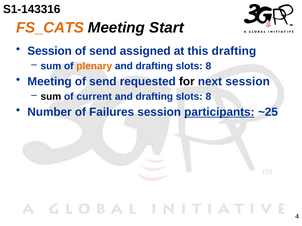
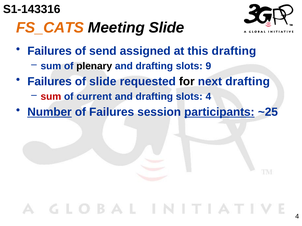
Meeting Start: Start -> Slide
Session at (50, 51): Session -> Failures
plenary colour: orange -> black
8 at (208, 66): 8 -> 9
Meeting at (50, 82): Meeting -> Failures
send at (103, 82): send -> slide
next session: session -> drafting
sum at (51, 97) colour: black -> red
8 at (208, 97): 8 -> 4
Number underline: none -> present
